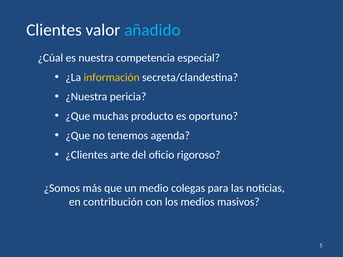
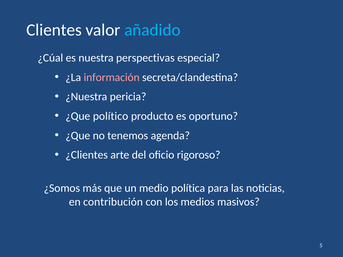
competencia: competencia -> perspectivas
información colour: yellow -> pink
muchas: muchas -> político
colegas: colegas -> política
